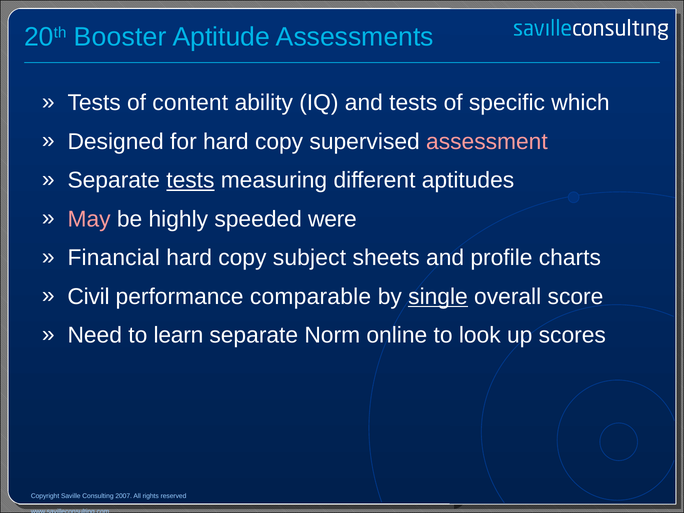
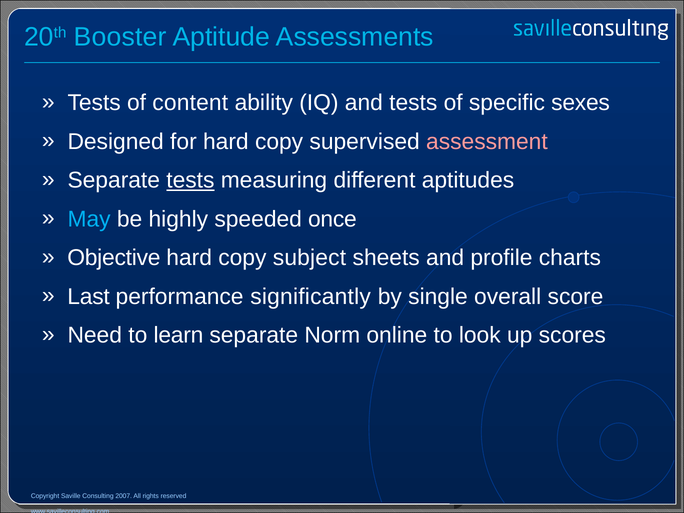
which: which -> sexes
May colour: pink -> light blue
were: were -> once
Financial: Financial -> Objective
Civil: Civil -> Last
comparable: comparable -> significantly
single underline: present -> none
